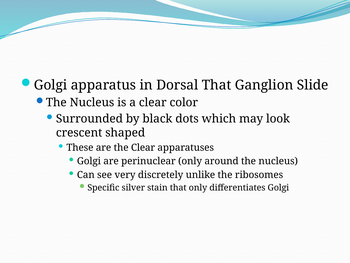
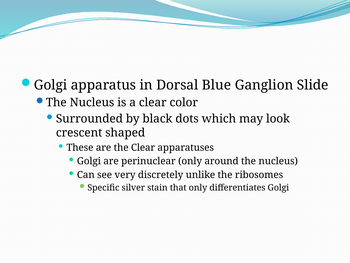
Dorsal That: That -> Blue
